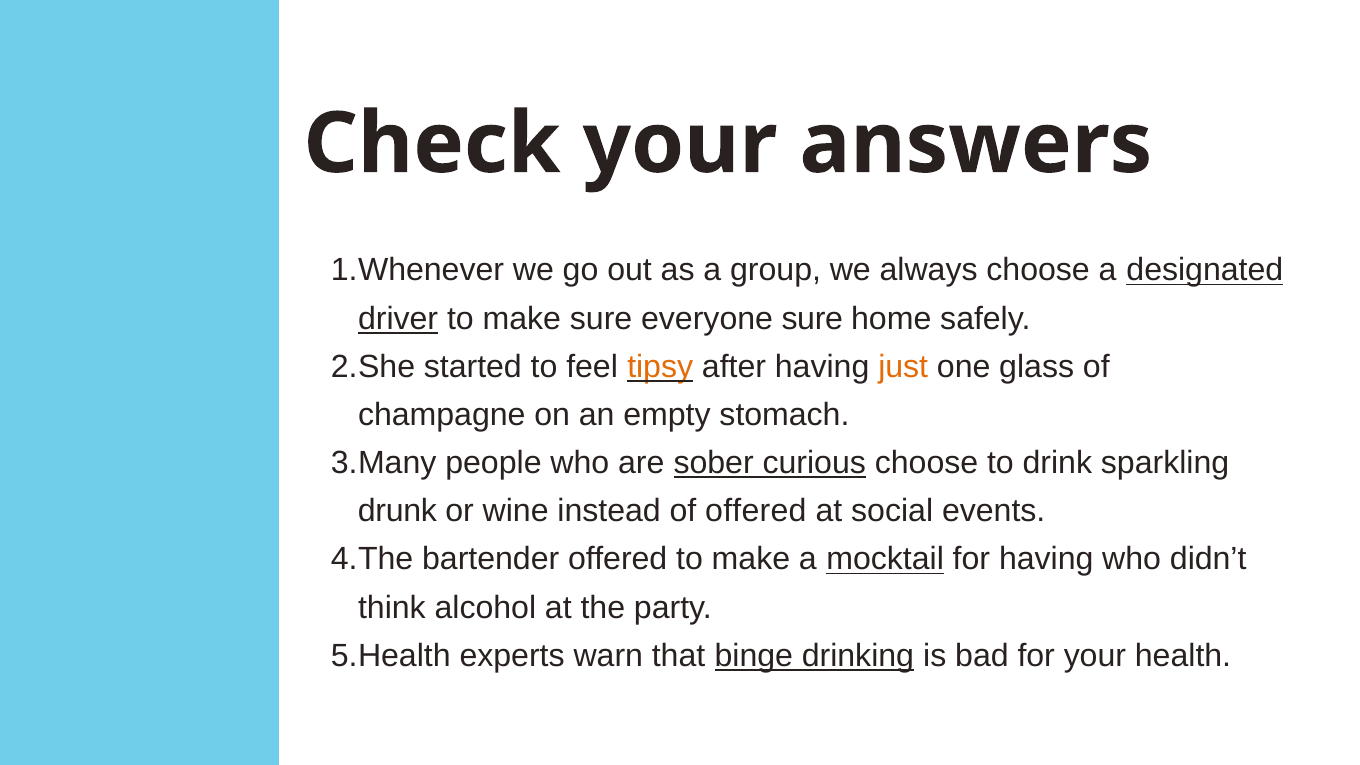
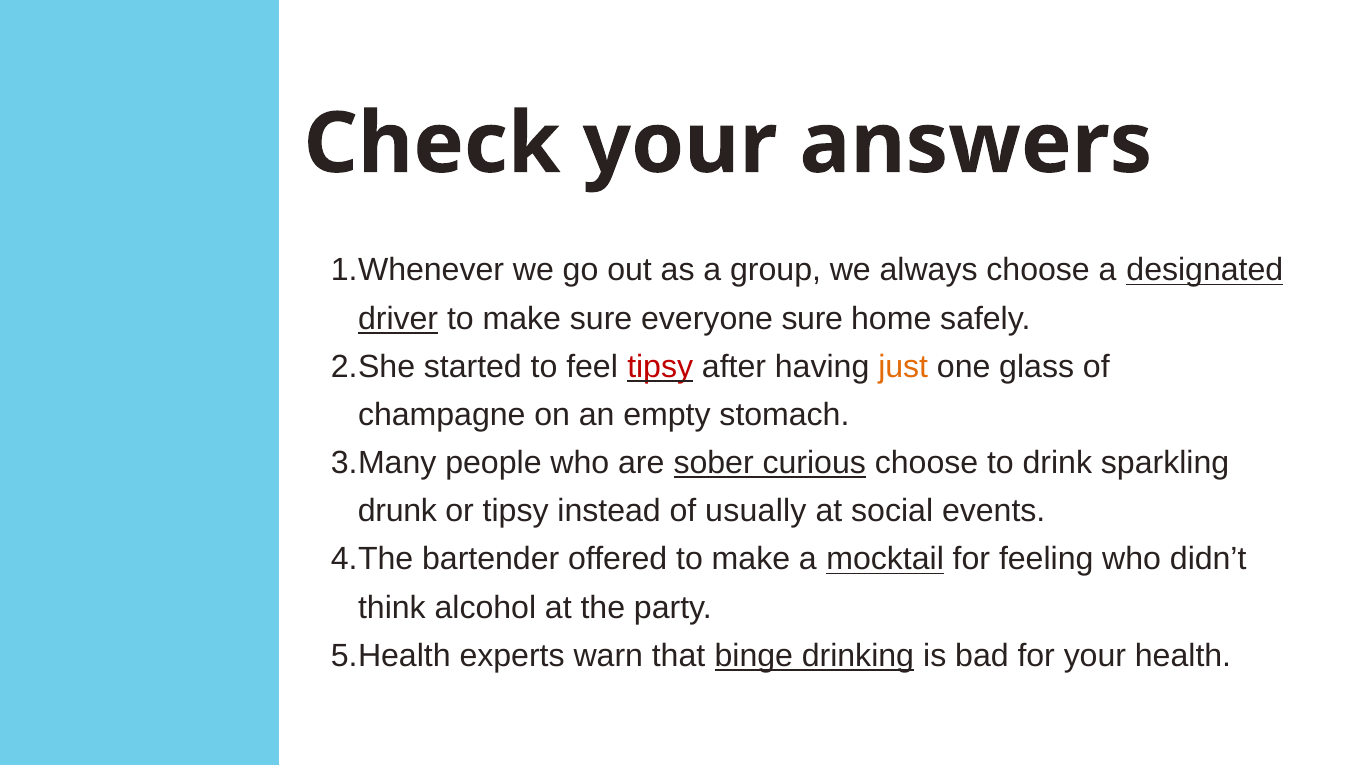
tipsy at (660, 367) colour: orange -> red
or wine: wine -> tipsy
of offered: offered -> usually
for having: having -> feeling
